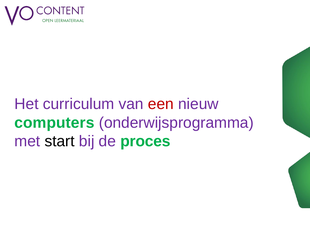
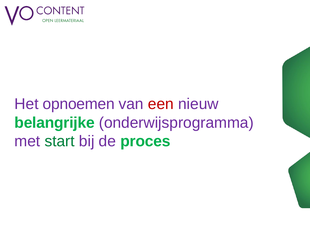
curriculum: curriculum -> opnoemen
computers: computers -> belangrijke
start colour: black -> green
